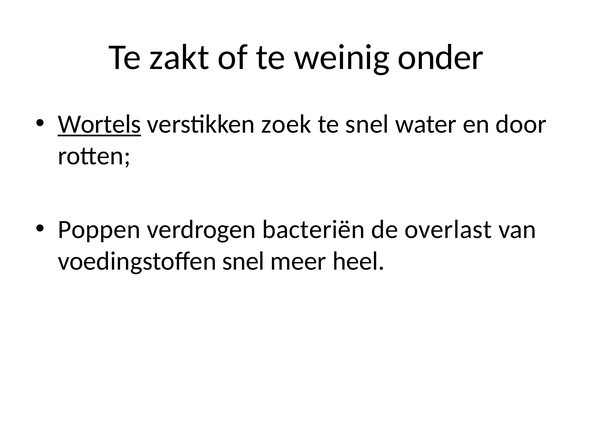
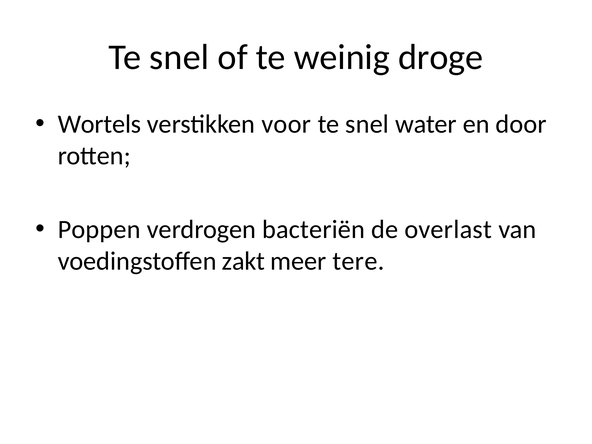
zakt at (179, 57): zakt -> snel
onder: onder -> droge
Wortels underline: present -> none
zoek: zoek -> voor
voedingstoffen snel: snel -> zakt
heel: heel -> tere
